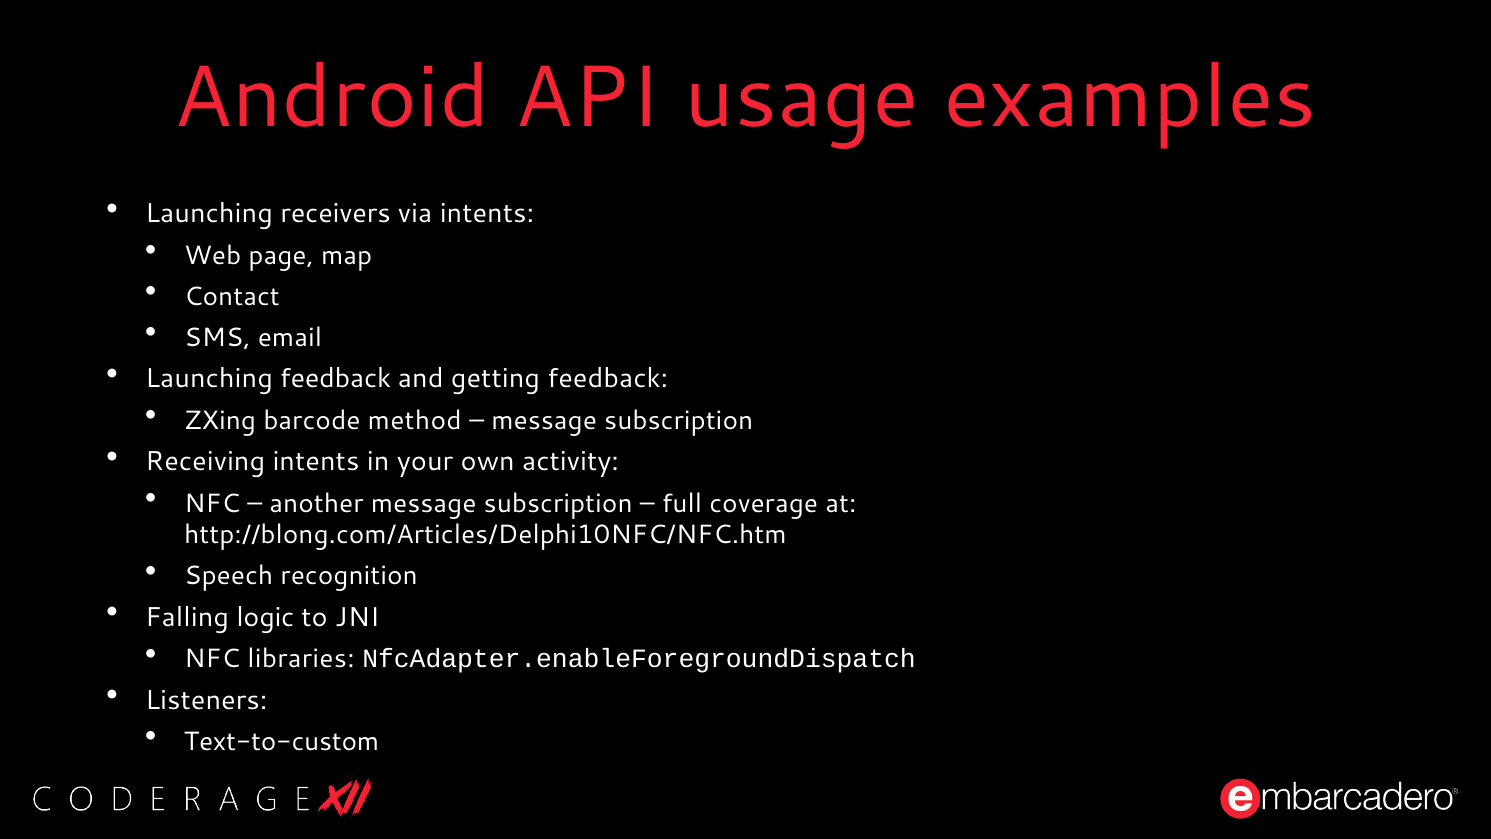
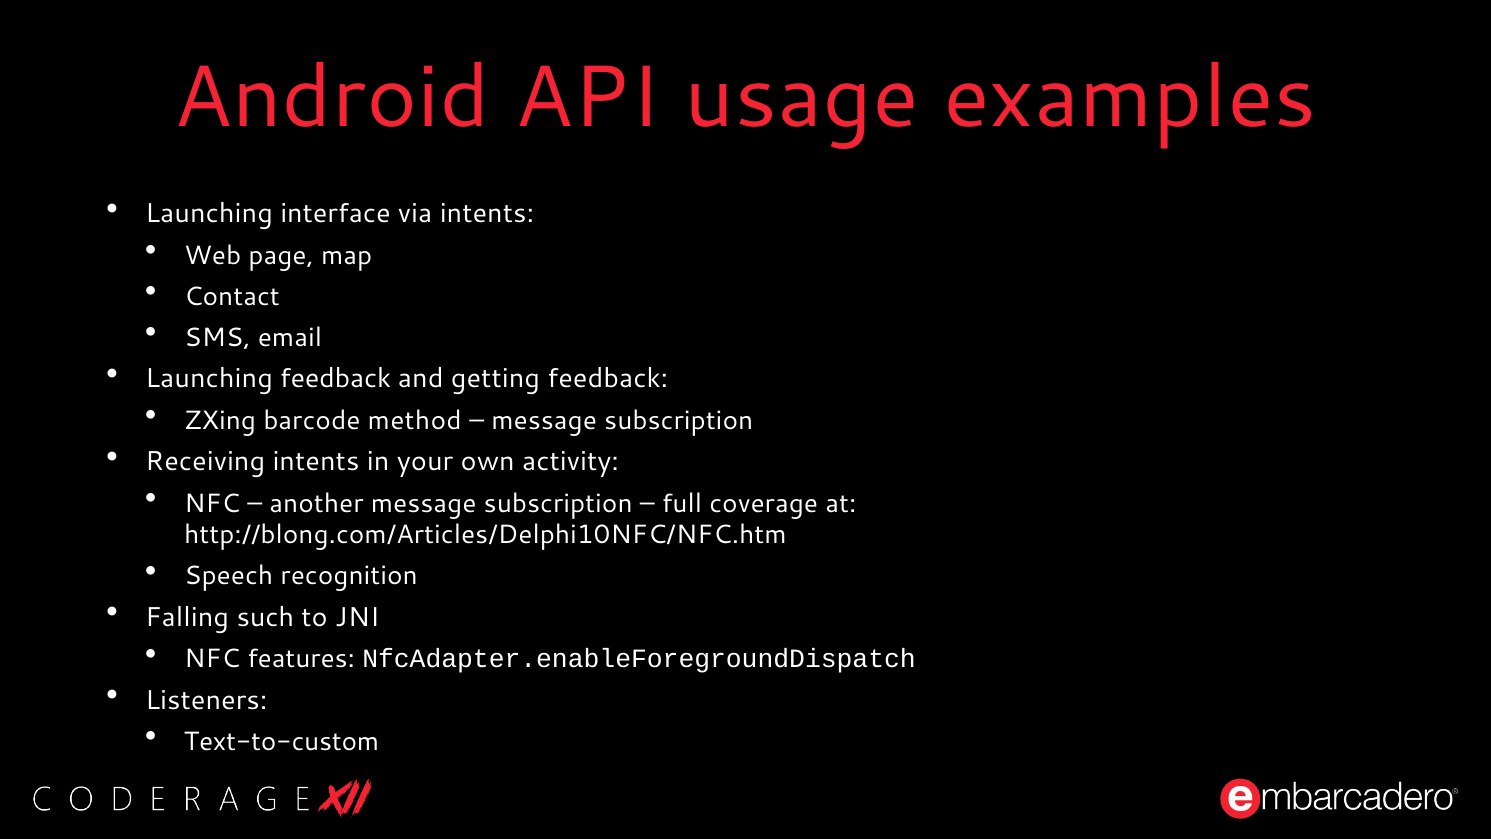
receivers: receivers -> interface
logic: logic -> such
libraries: libraries -> features
